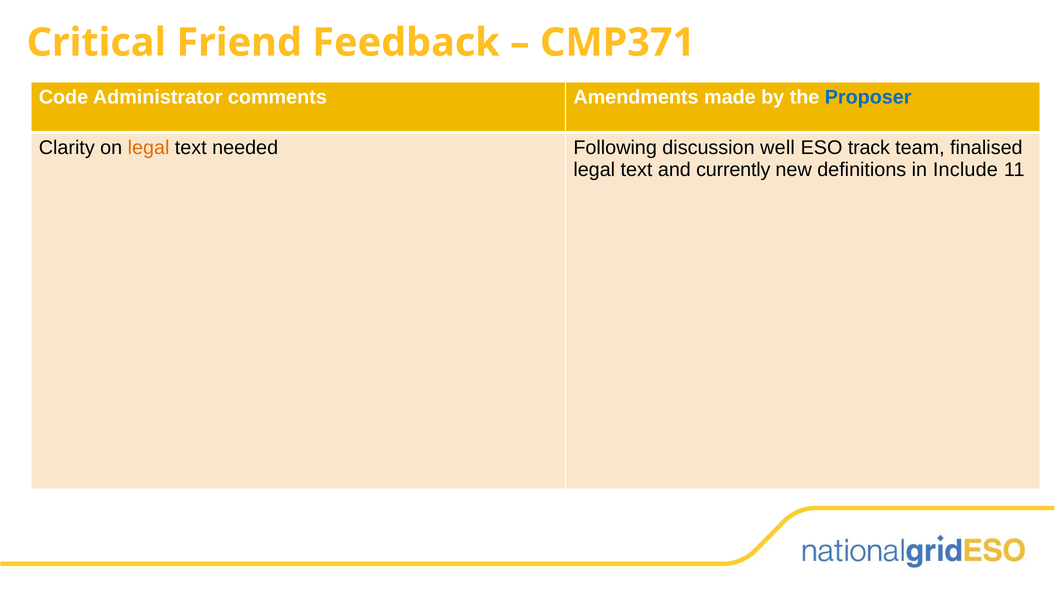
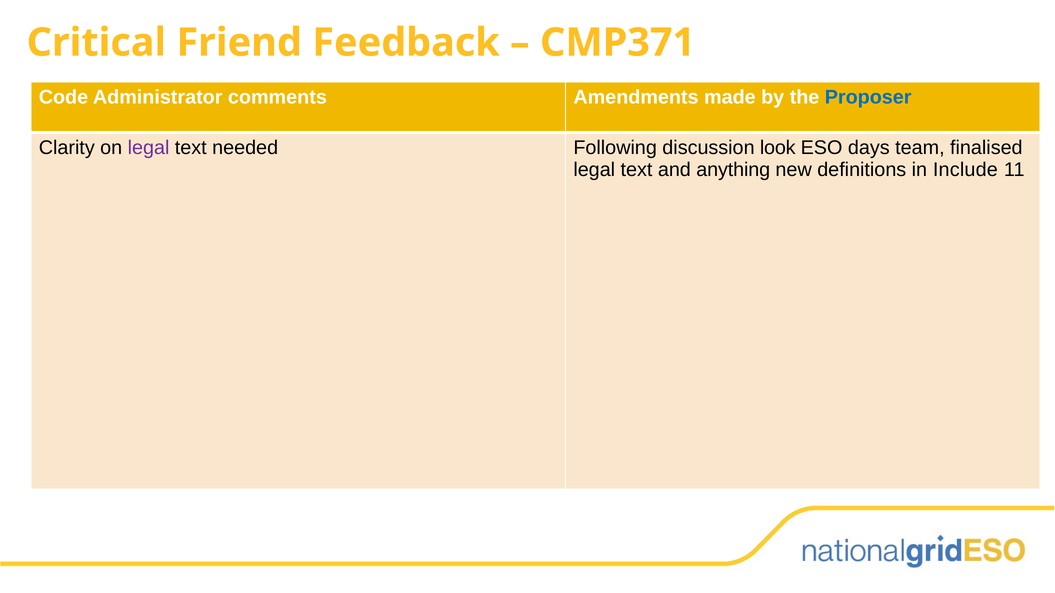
legal at (149, 148) colour: orange -> purple
well: well -> look
track: track -> days
currently: currently -> anything
